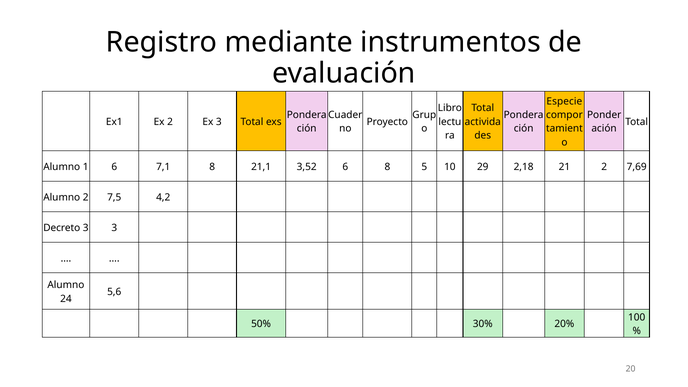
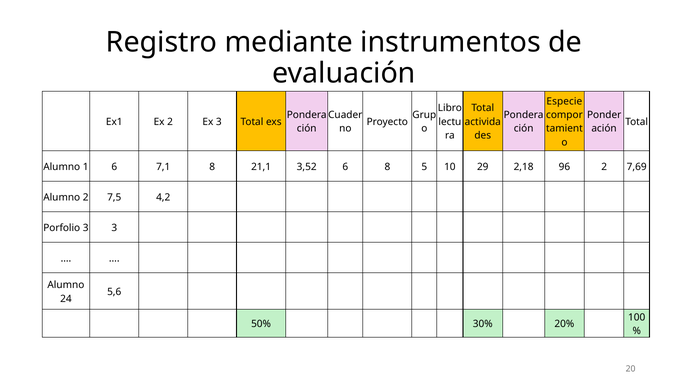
21: 21 -> 96
Decreto: Decreto -> Porfolio
